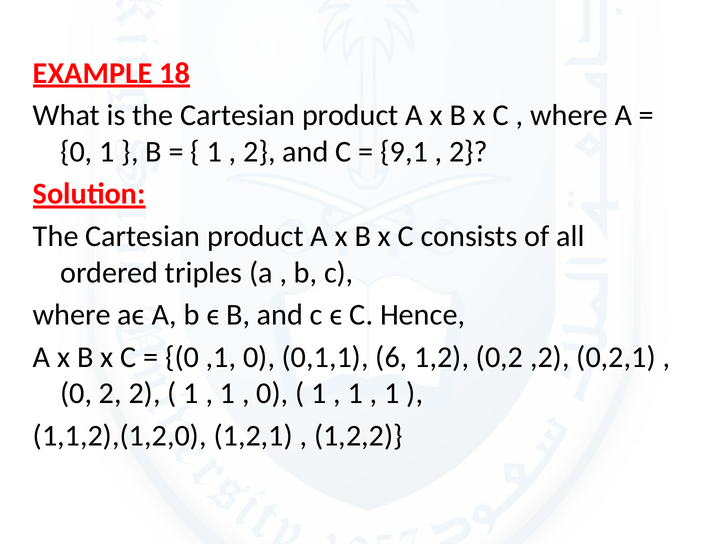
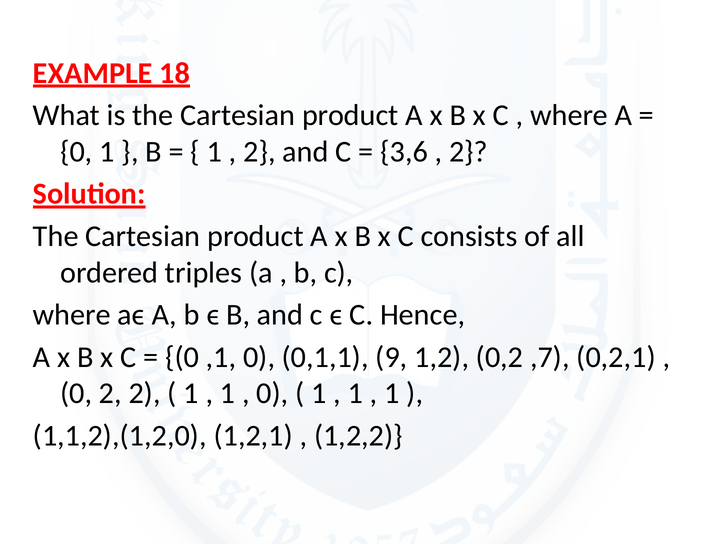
9,1: 9,1 -> 3,6
6: 6 -> 9
,2: ,2 -> ,7
